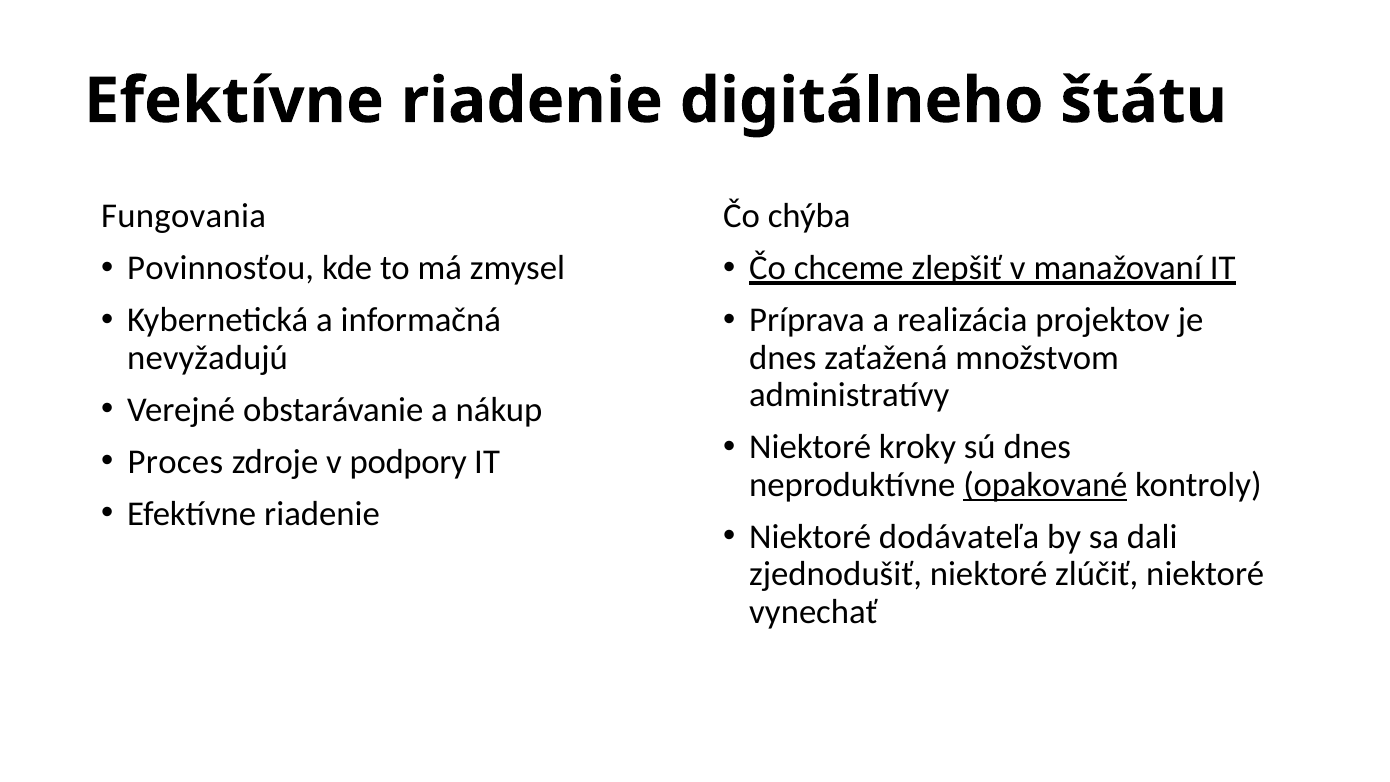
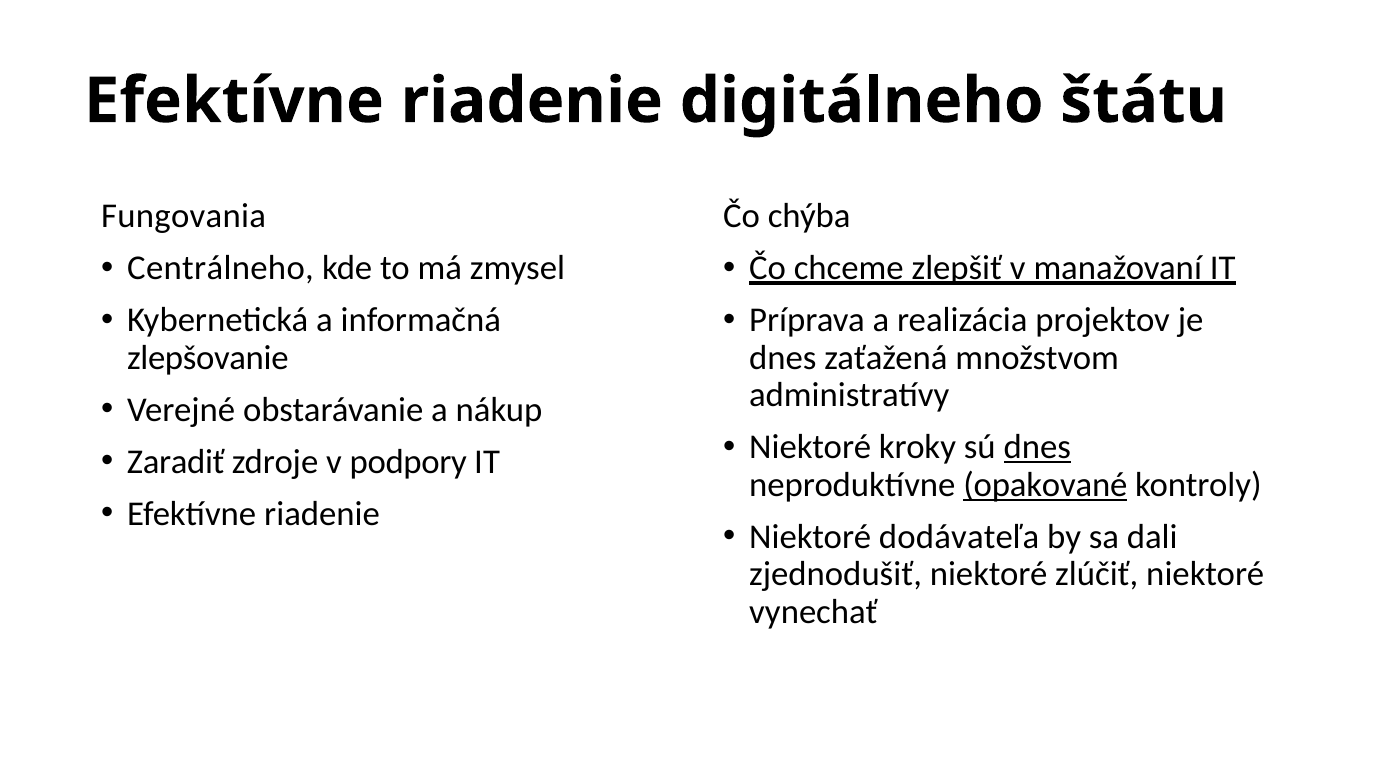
Povinnosťou: Povinnosťou -> Centrálneho
nevyžadujú: nevyžadujú -> zlepšovanie
dnes at (1037, 447) underline: none -> present
Proces: Proces -> Zaradiť
